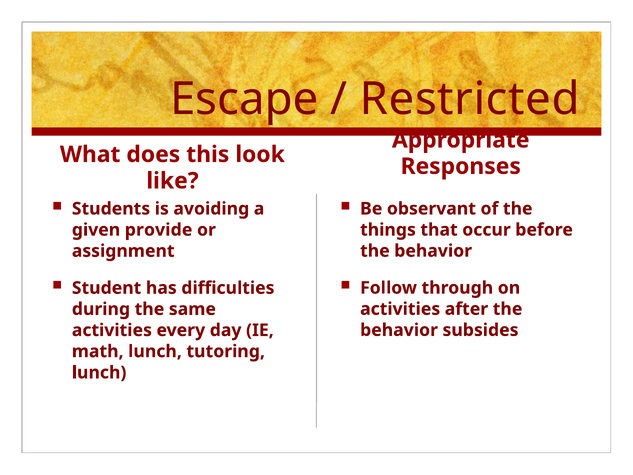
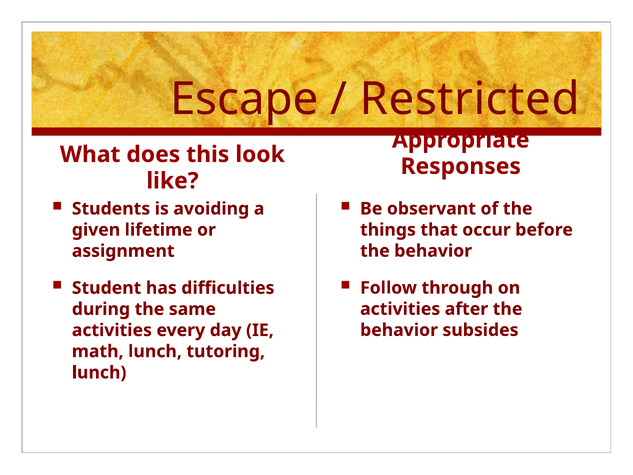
provide: provide -> lifetime
